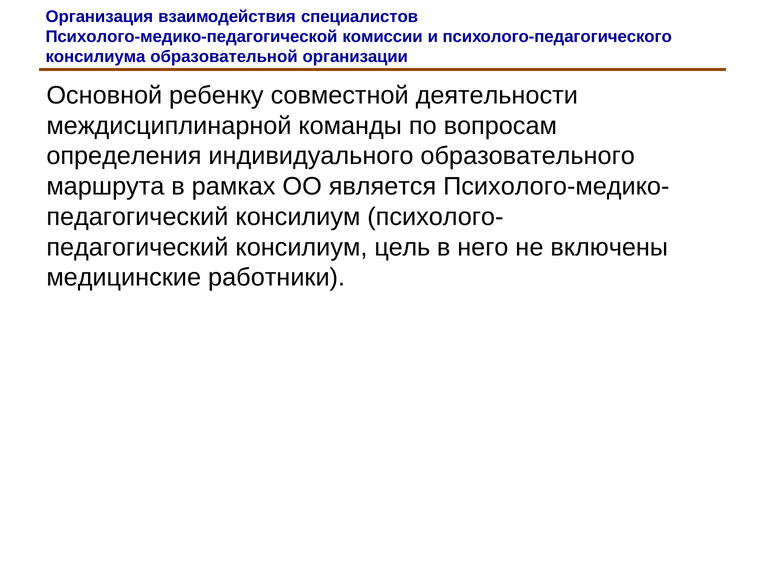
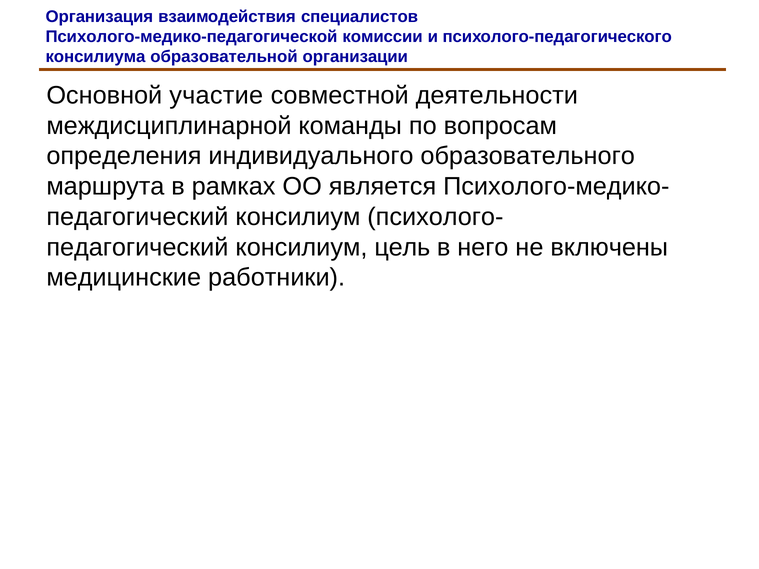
ребенку: ребенку -> участие
